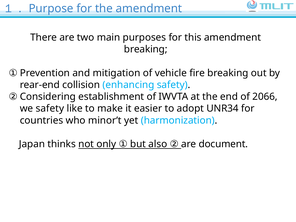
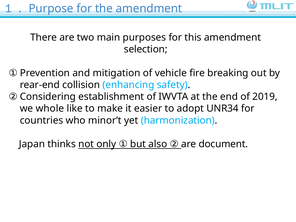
breaking at (146, 49): breaking -> selection
2066: 2066 -> 2019
we safety: safety -> whole
